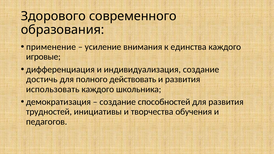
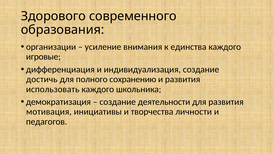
применение: применение -> организации
действовать: действовать -> сохранению
способностей: способностей -> деятельности
трудностей: трудностей -> мотивация
обучения: обучения -> личности
